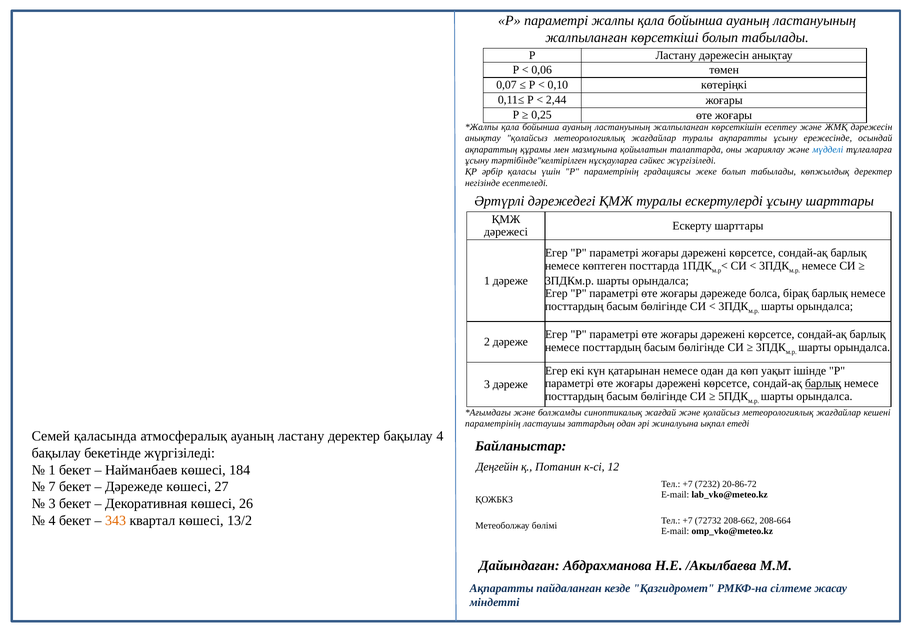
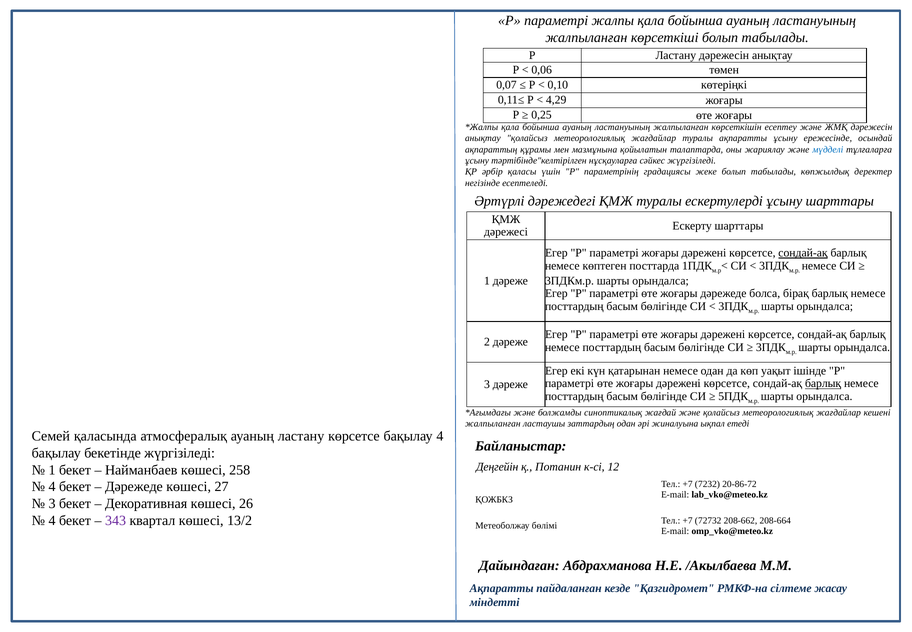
2,44: 2,44 -> 4,29
сондай-ақ at (803, 253) underline: none -> present
параметрінің at (493, 423): параметрінің -> жалпыланған
ластану деректер: деректер -> көрсетсе
184: 184 -> 258
7 at (52, 486): 7 -> 4
343 colour: orange -> purple
